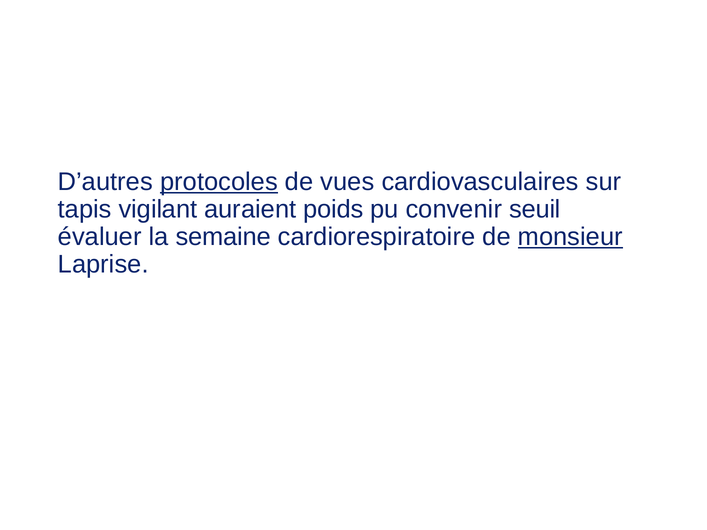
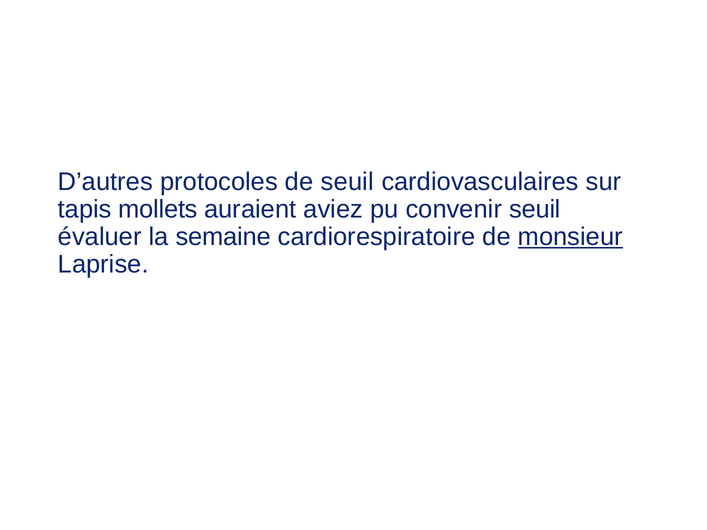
protocoles underline: present -> none
de vues: vues -> seuil
vigilant: vigilant -> mollets
poids: poids -> aviez
